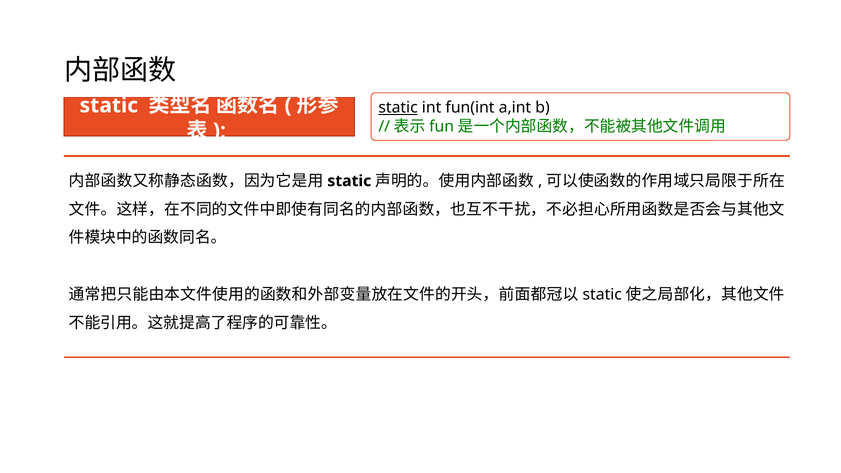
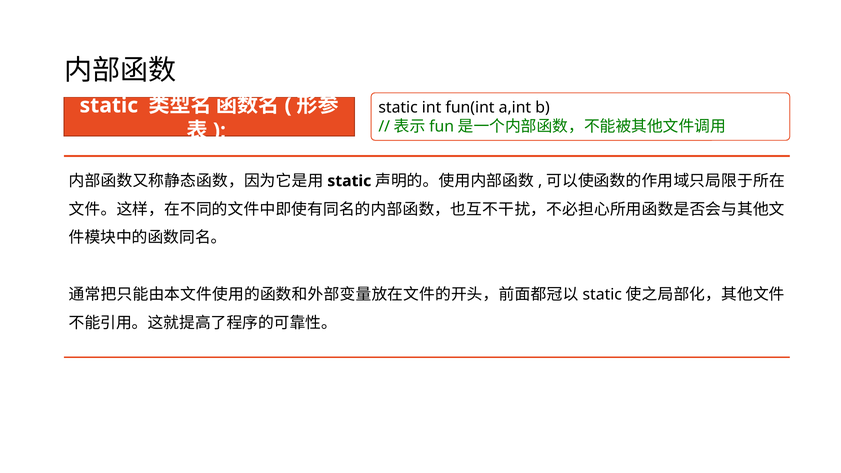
static at (398, 108) underline: present -> none
